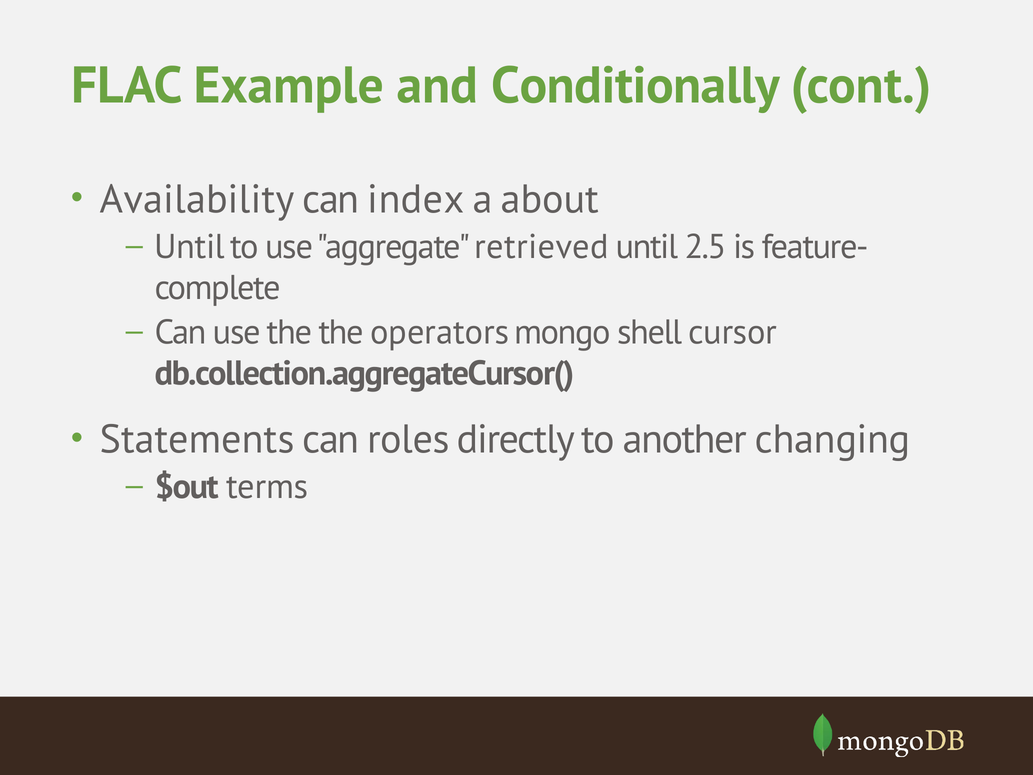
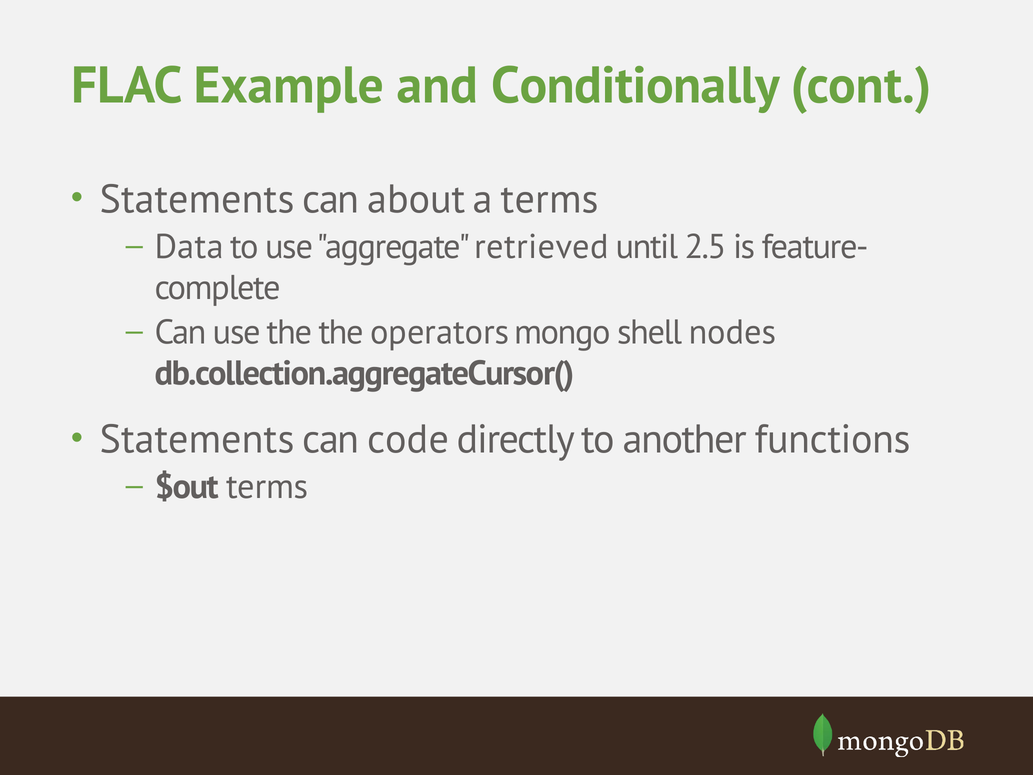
Availability at (197, 199): Availability -> Statements
index: index -> about
a about: about -> terms
Until at (190, 247): Until -> Data
cursor: cursor -> nodes
roles: roles -> code
changing: changing -> functions
